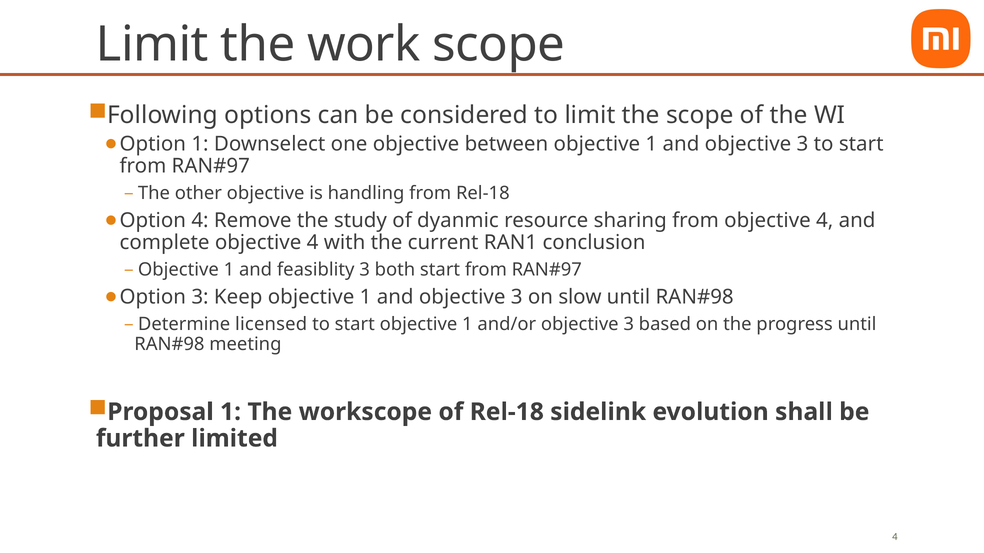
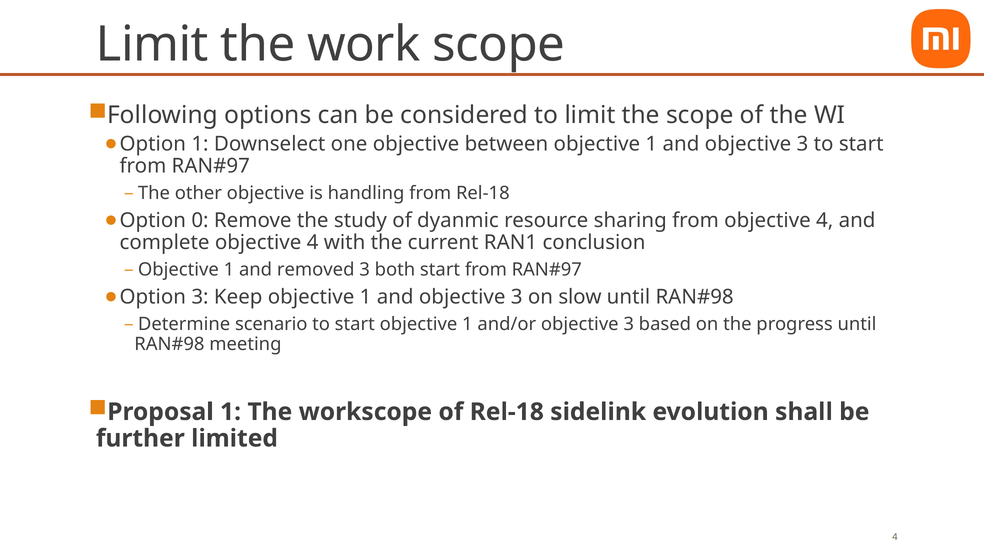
Option 4: 4 -> 0
feasiblity: feasiblity -> removed
licensed: licensed -> scenario
